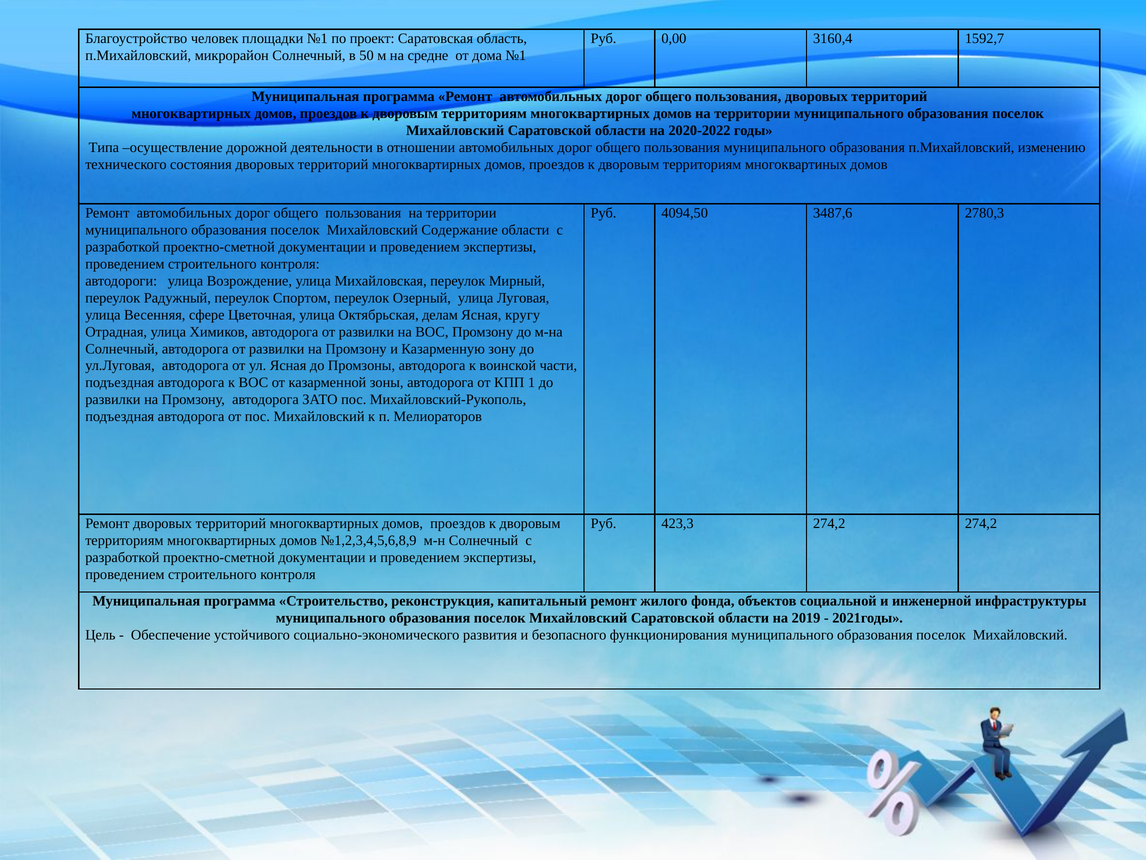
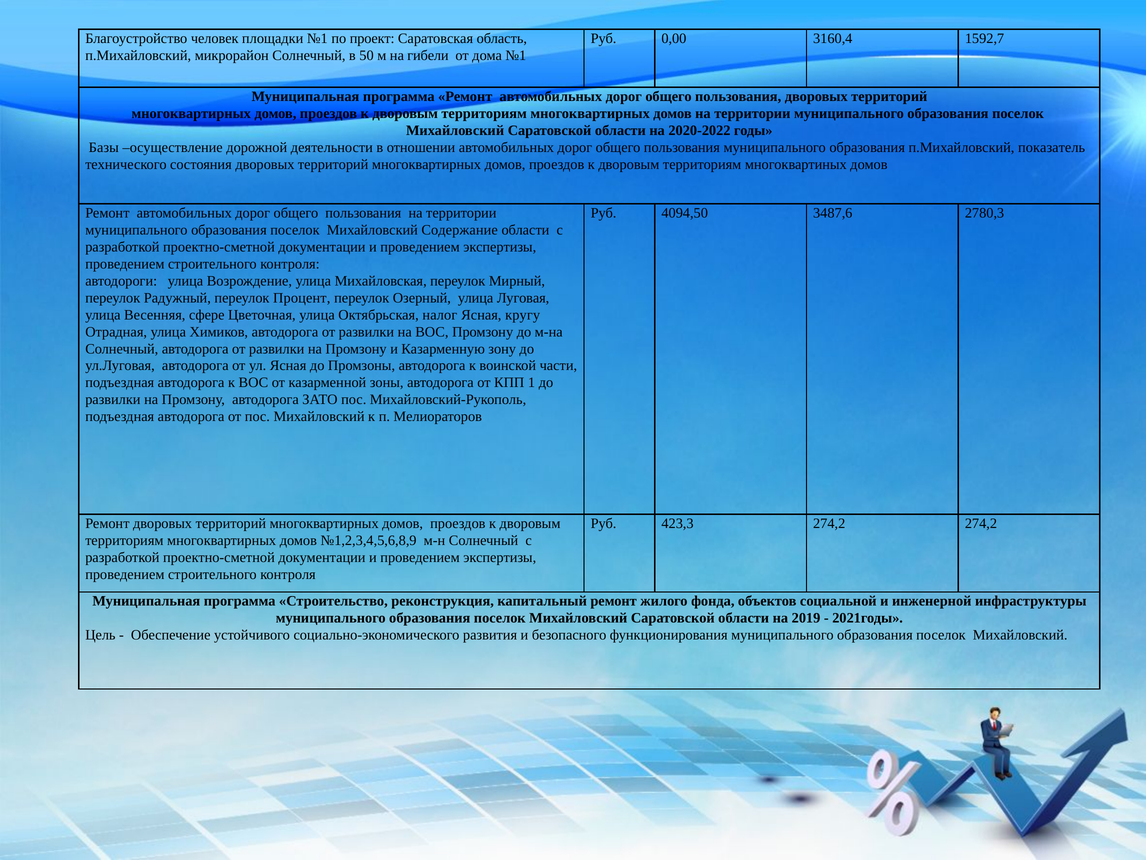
средне: средне -> гибели
Типа: Типа -> Базы
изменению: изменению -> показатель
Спортом: Спортом -> Процент
делам: делам -> налог
